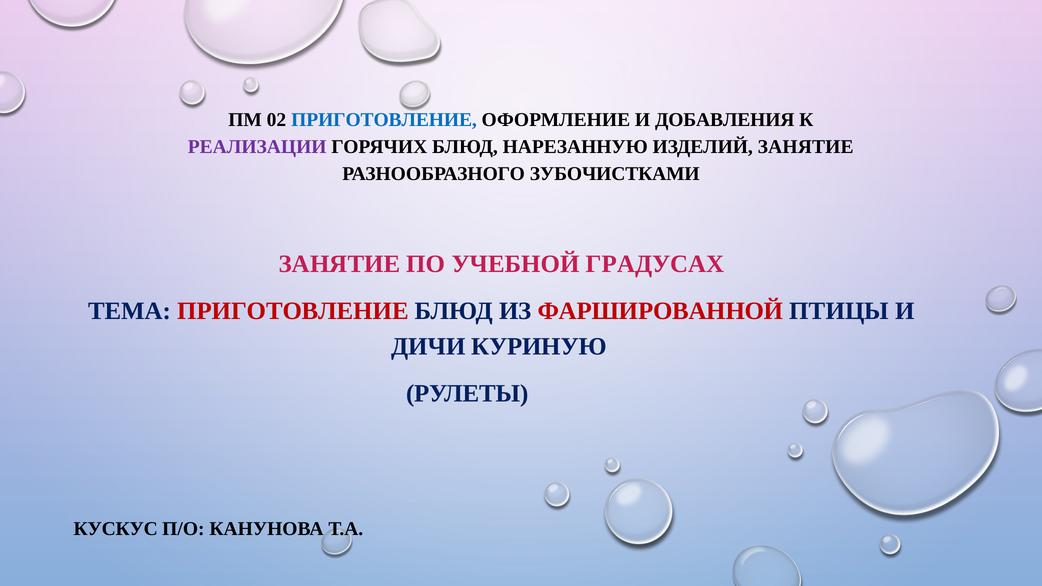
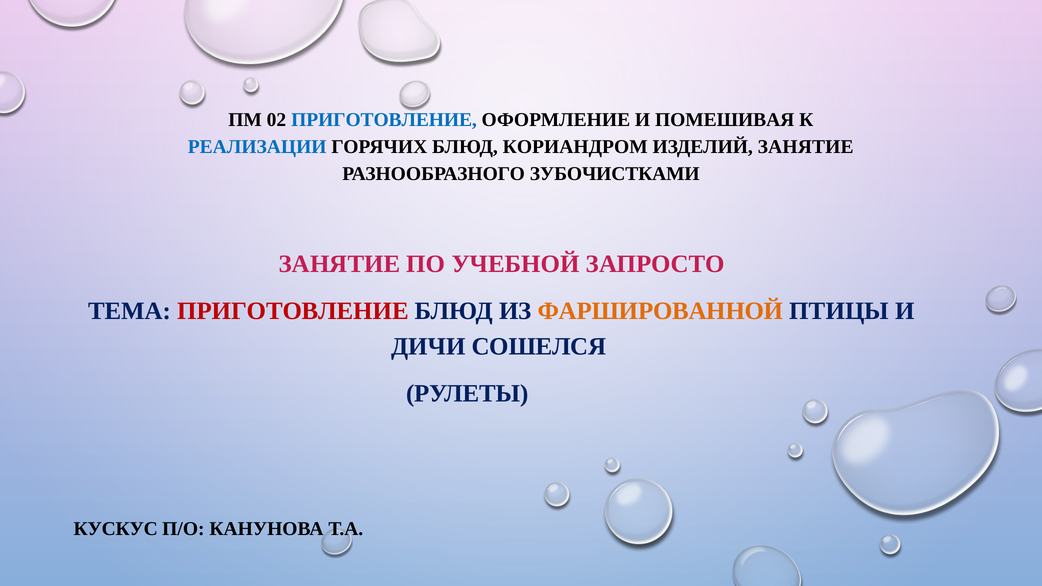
ДОБАВЛЕНИЯ: ДОБАВЛЕНИЯ -> ПОМЕШИВАЯ
РЕАЛИЗАЦИИ colour: purple -> blue
НАРЕЗАННУЮ: НАРЕЗАННУЮ -> КОРИАНДРОМ
ГРАДУСАХ: ГРАДУСАХ -> ЗАПРОСТО
ФАРШИРОВАННОЙ colour: red -> orange
КУРИНУЮ: КУРИНУЮ -> СОШЕЛСЯ
